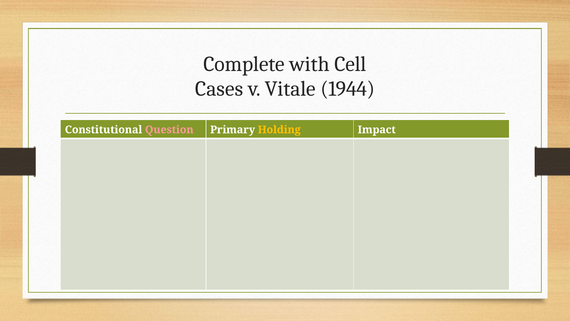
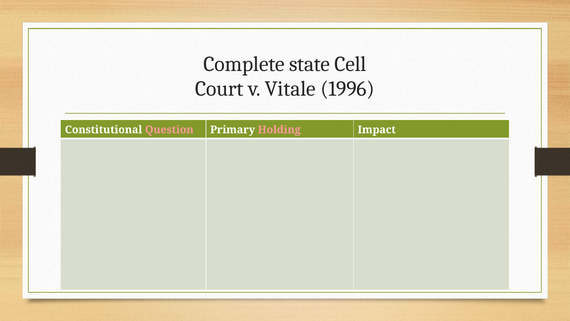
with: with -> state
Cases: Cases -> Court
1944: 1944 -> 1996
Holding colour: yellow -> pink
